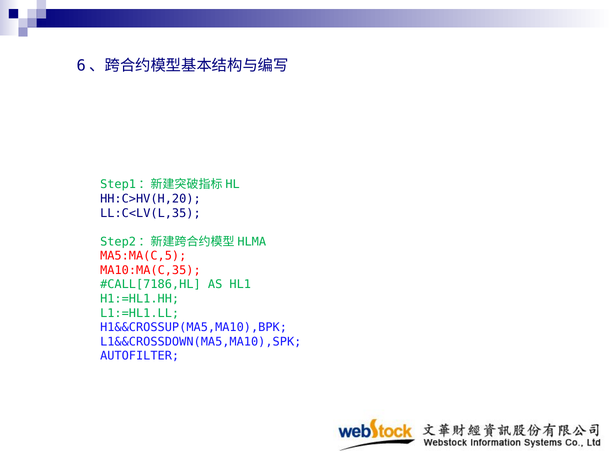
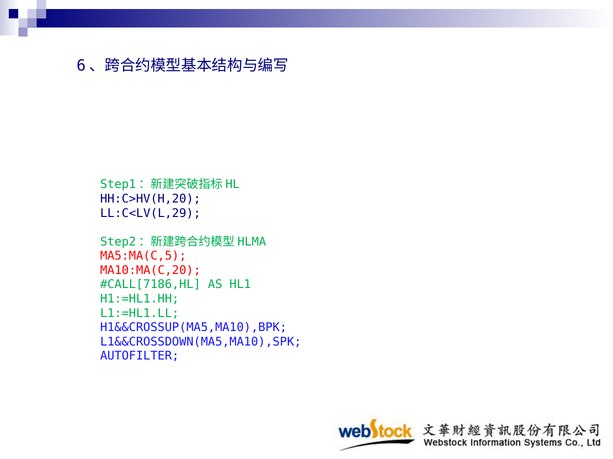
LL:C<LV(L,35: LL:C<LV(L,35 -> LL:C<LV(L,29
MA10:MA(C,35: MA10:MA(C,35 -> MA10:MA(C,20
